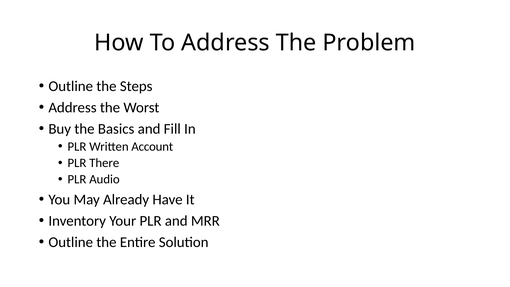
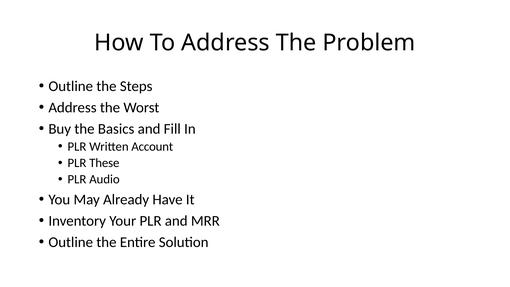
There: There -> These
